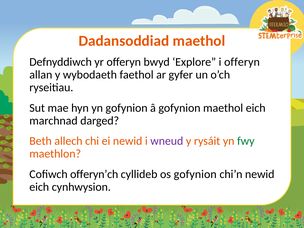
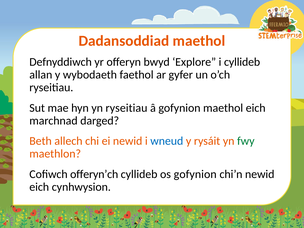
i offeryn: offeryn -> cyllideb
yn gofynion: gofynion -> ryseitiau
wneud colour: purple -> blue
